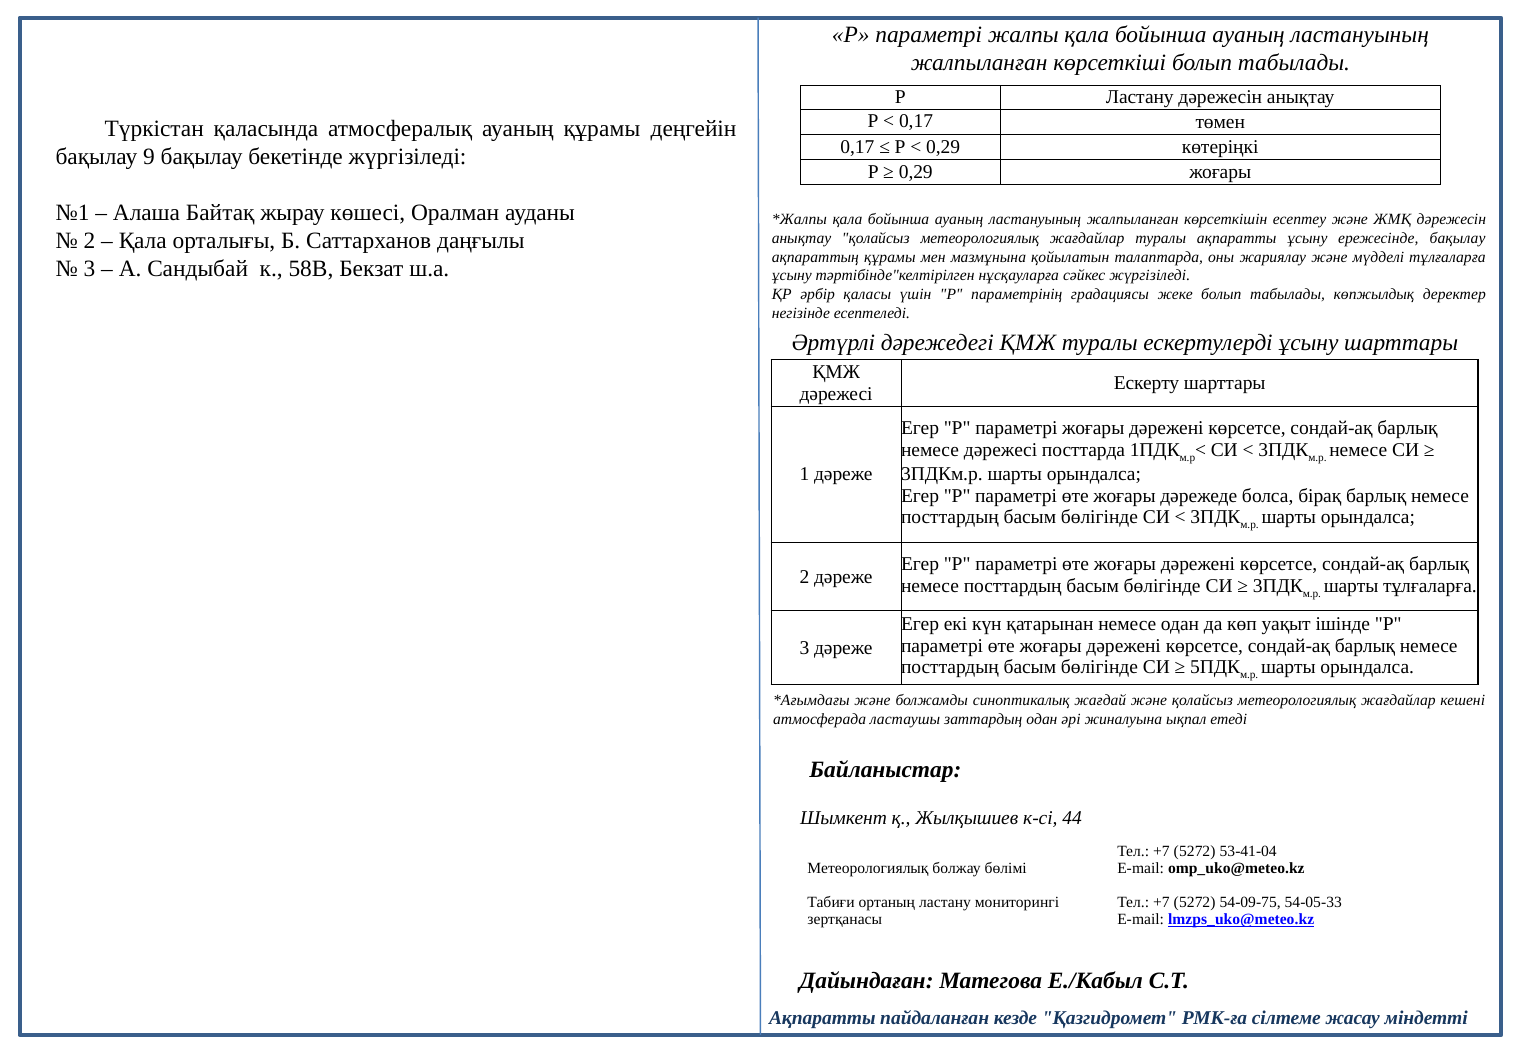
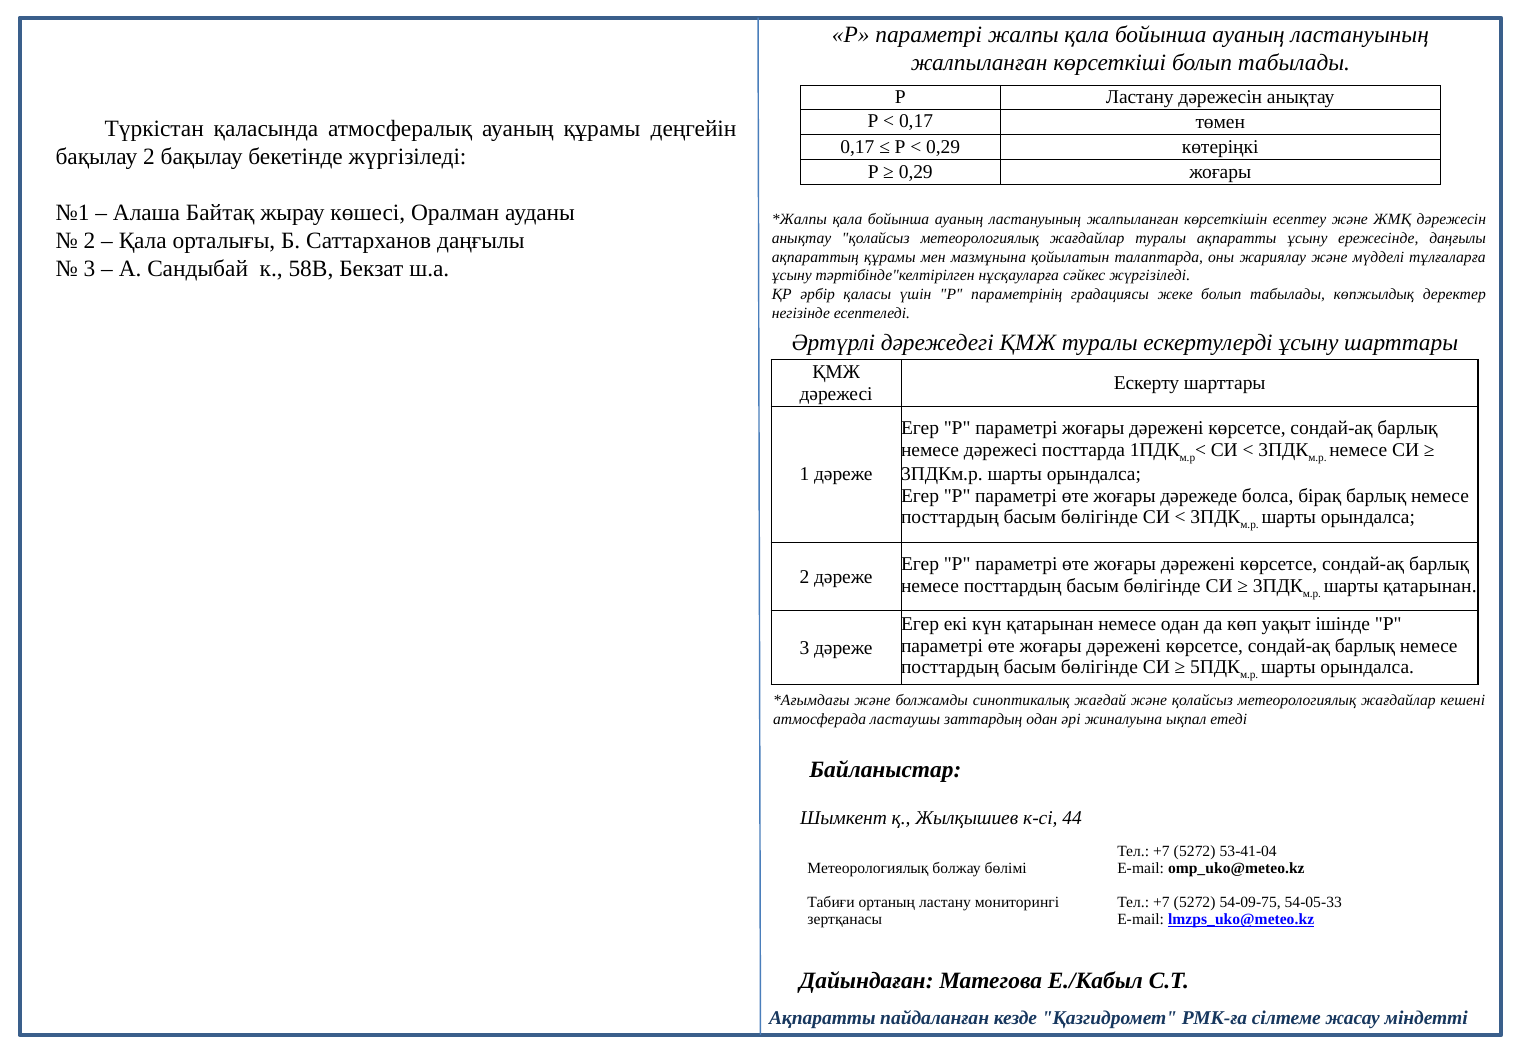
бақылау 9: 9 -> 2
ережесінде бақылау: бақылау -> даңғылы
шарты тұлғаларға: тұлғаларға -> қатарынан
